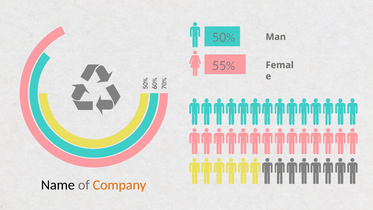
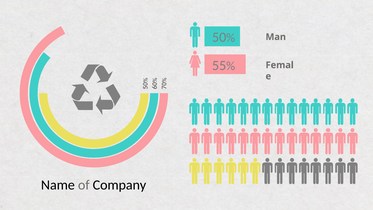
Company colour: orange -> black
